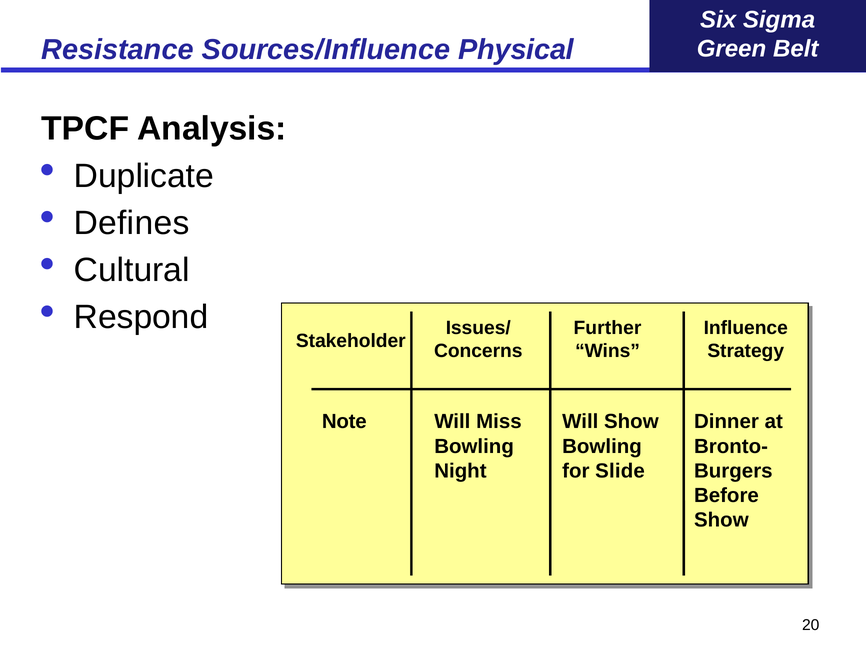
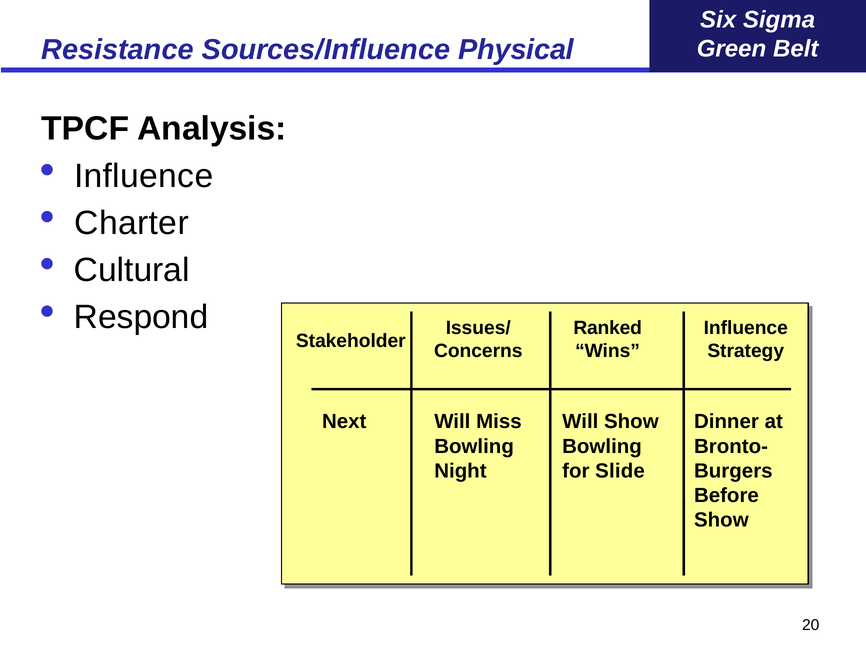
Duplicate at (144, 176): Duplicate -> Influence
Defines: Defines -> Charter
Further: Further -> Ranked
Note: Note -> Next
